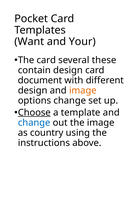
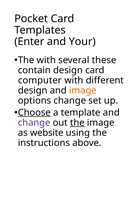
Want: Want -> Enter
The card: card -> with
document: document -> computer
change at (34, 123) colour: blue -> purple
the at (77, 123) underline: none -> present
country: country -> website
